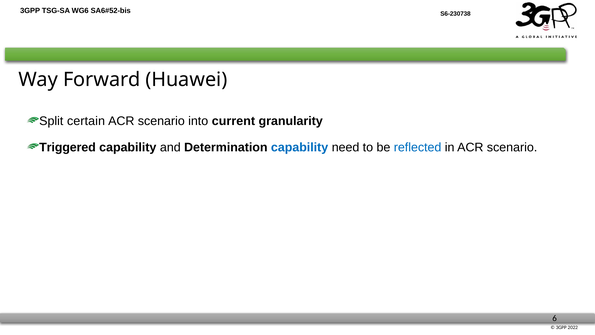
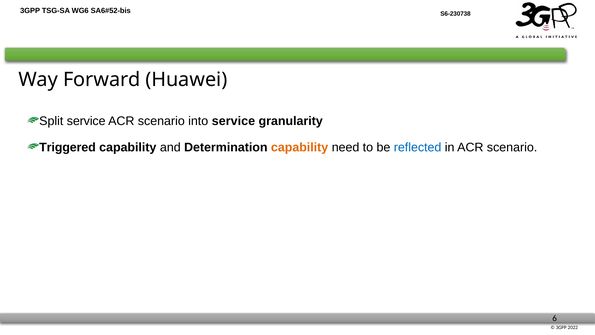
Split certain: certain -> service
into current: current -> service
capability at (300, 147) colour: blue -> orange
